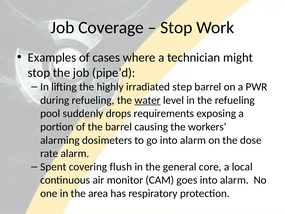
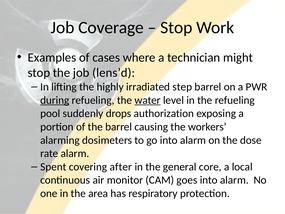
pipe’d: pipe’d -> lens’d
during underline: none -> present
requirements: requirements -> authorization
flush: flush -> after
